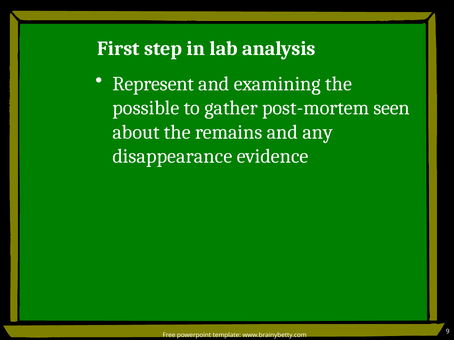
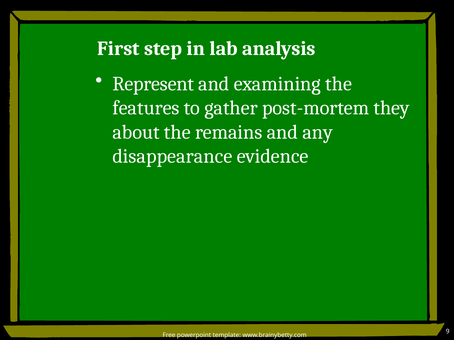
possible: possible -> features
seen: seen -> they
